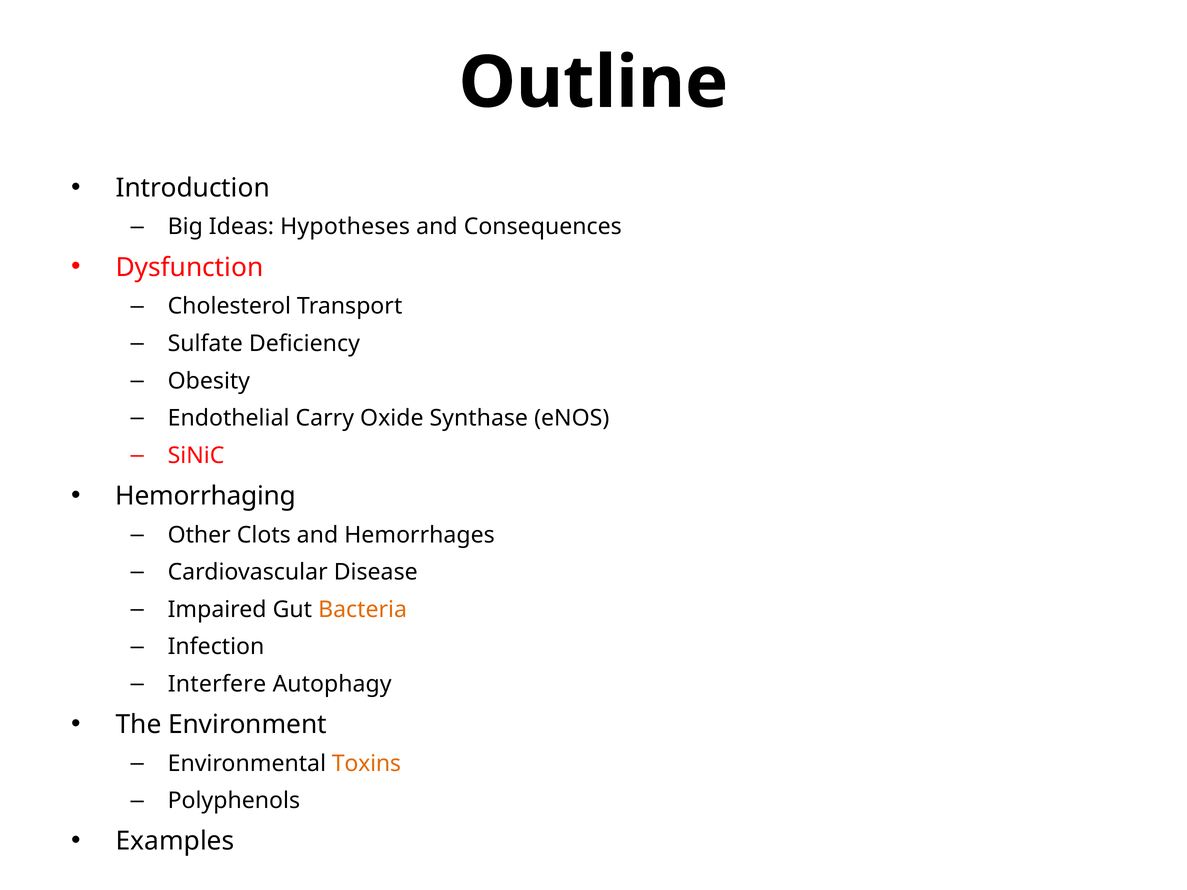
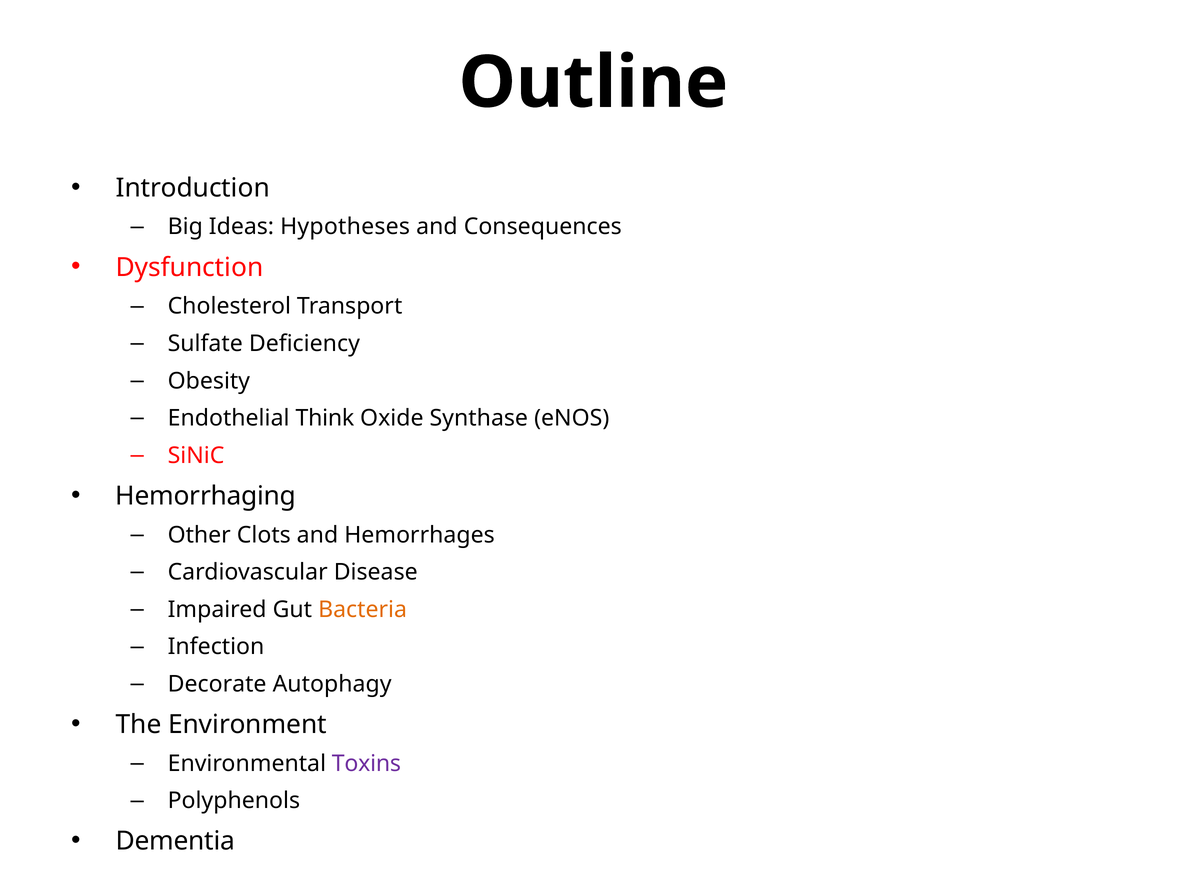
Carry: Carry -> Think
Interfere: Interfere -> Decorate
Toxins colour: orange -> purple
Examples: Examples -> Dementia
